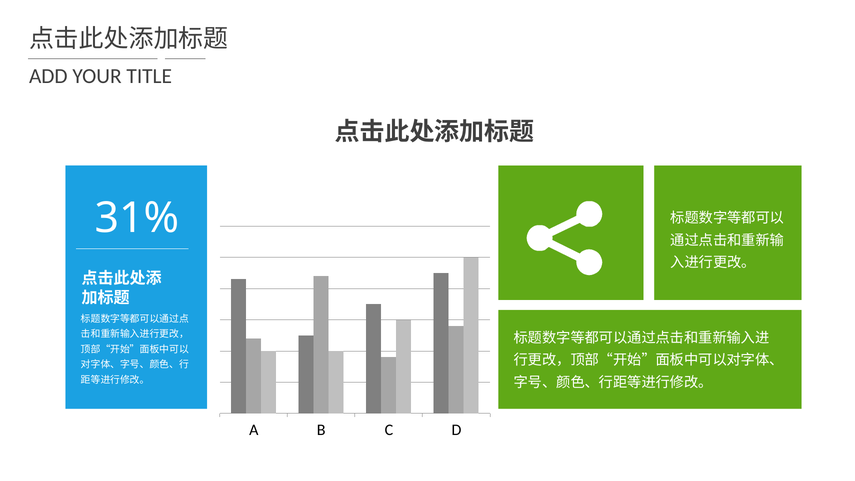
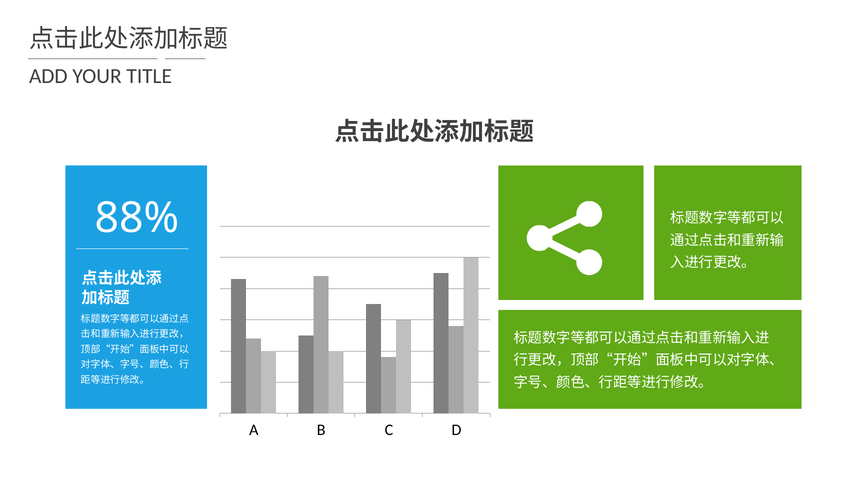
31%: 31% -> 88%
